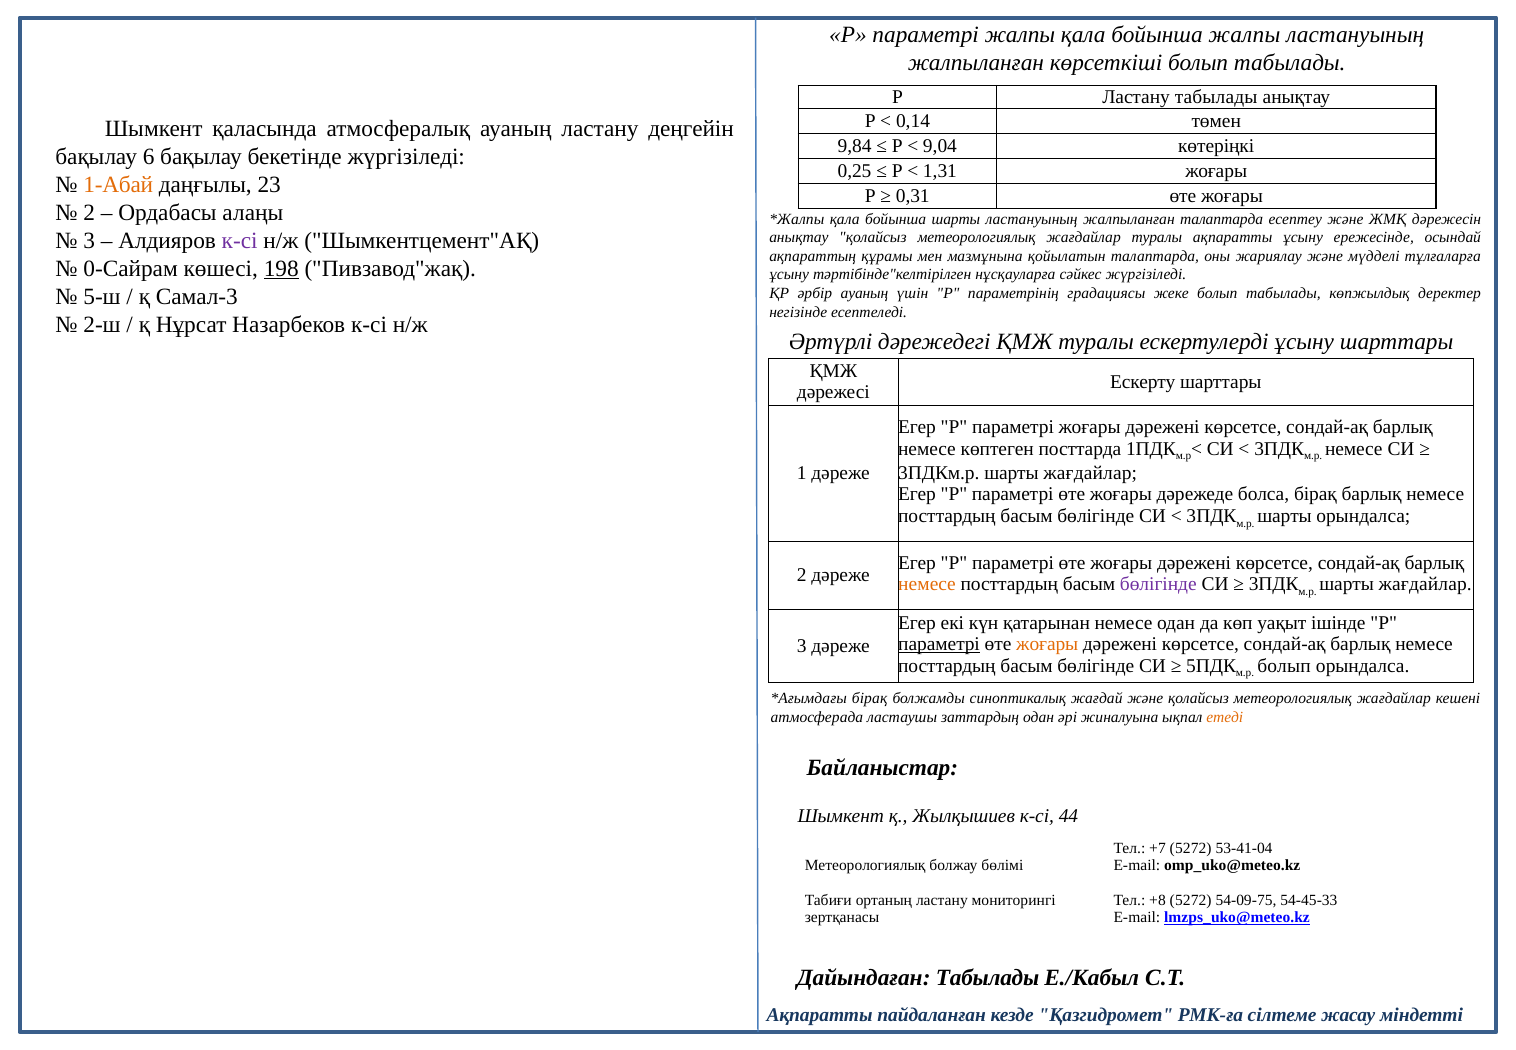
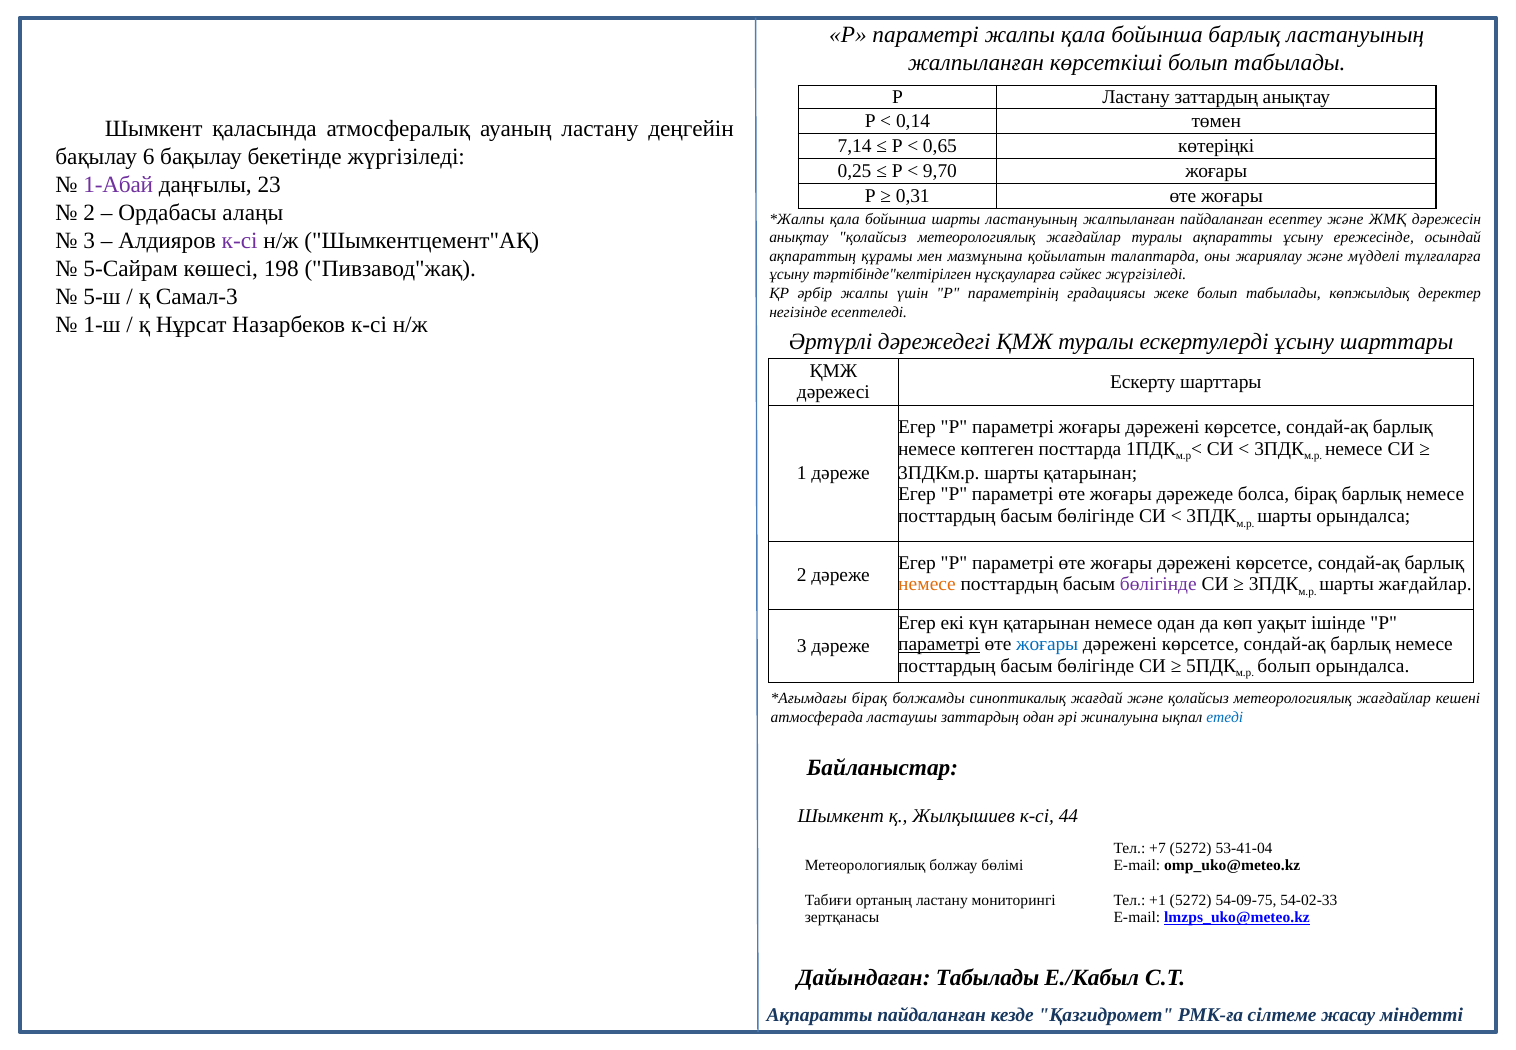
бойынша жалпы: жалпы -> барлық
Ластану табылады: табылады -> заттардың
9,84: 9,84 -> 7,14
9,04: 9,04 -> 0,65
1,31: 1,31 -> 9,70
1-Абай colour: orange -> purple
жалпыланған талаптарда: талаптарда -> пайдаланған
0-Сайрам: 0-Сайрам -> 5-Сайрам
198 underline: present -> none
әрбір ауаның: ауаның -> жалпы
2-ш: 2-ш -> 1-ш
3ПДКм.р шарты жағдайлар: жағдайлар -> қатарынан
жоғары at (1047, 644) colour: orange -> blue
етеді colour: orange -> blue
+8: +8 -> +1
54-45-33: 54-45-33 -> 54-02-33
